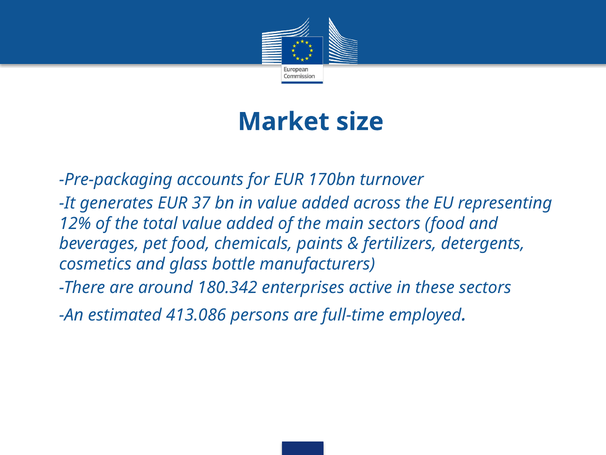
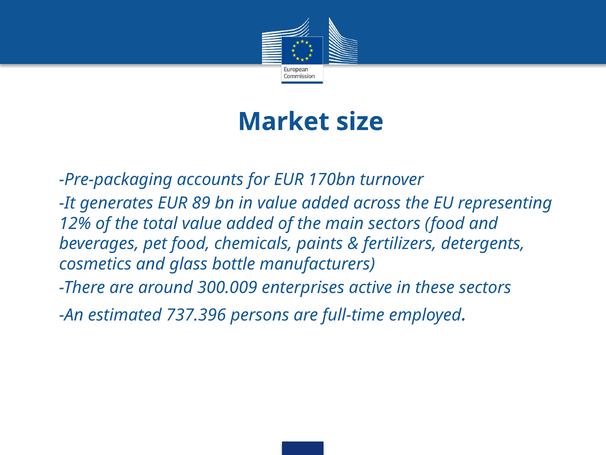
37: 37 -> 89
180.342: 180.342 -> 300.009
413.086: 413.086 -> 737.396
